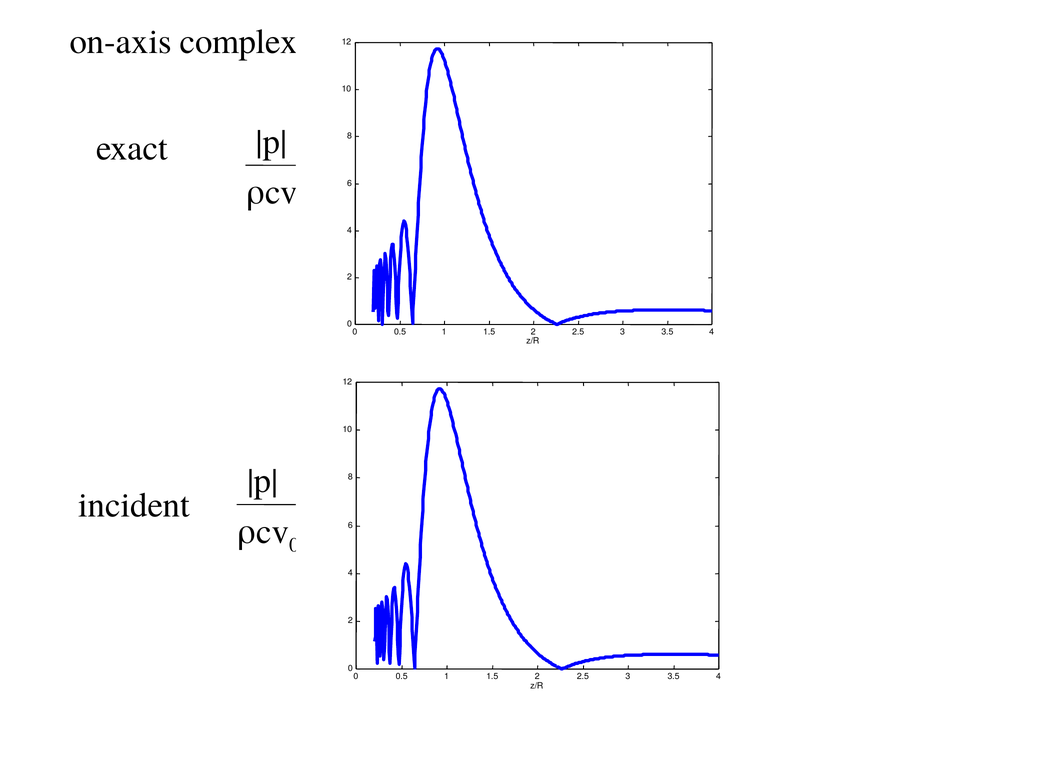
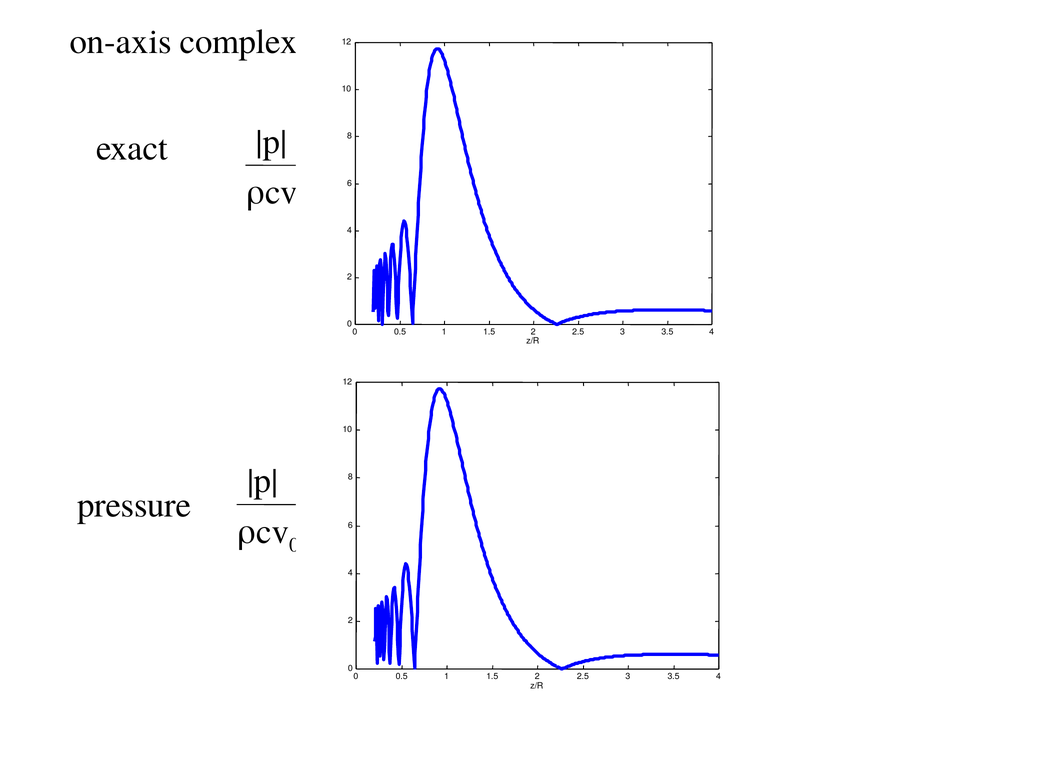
incident: incident -> pressure
